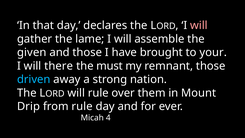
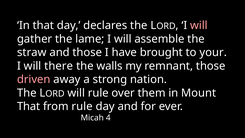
given: given -> straw
must: must -> walls
driven colour: light blue -> pink
Drip at (29, 106): Drip -> That
